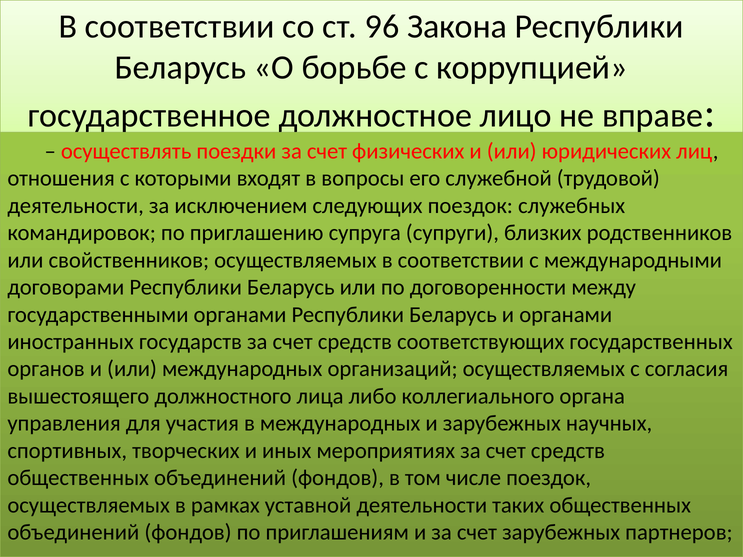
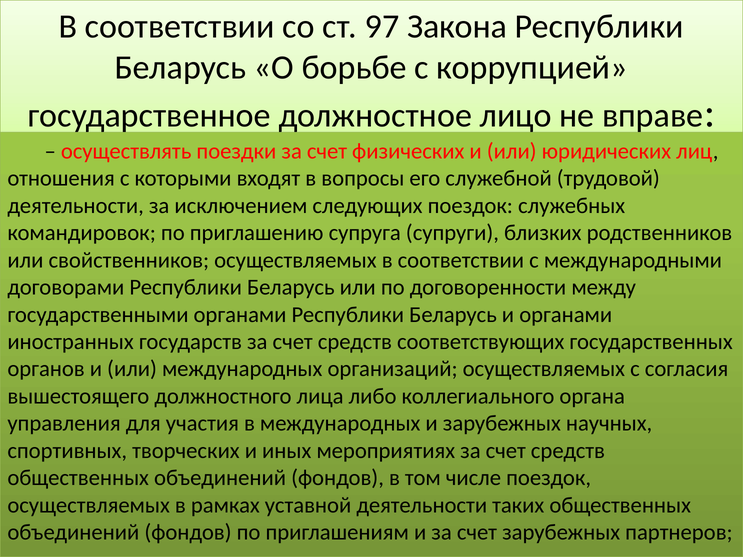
96: 96 -> 97
